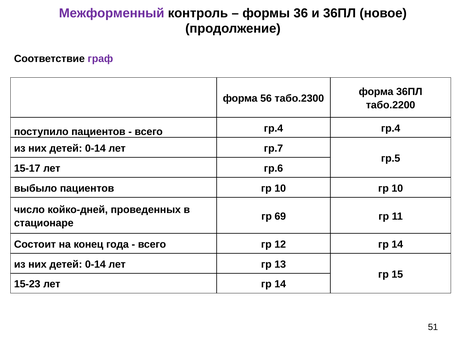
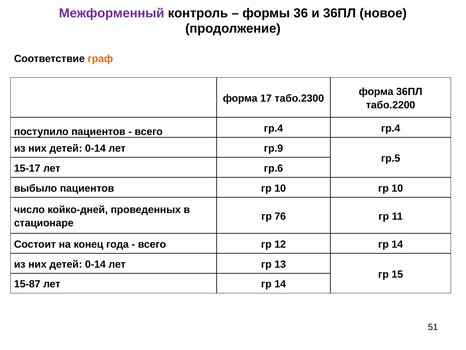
граф colour: purple -> orange
56: 56 -> 17
гр.7: гр.7 -> гр.9
69: 69 -> 76
15-23: 15-23 -> 15-87
